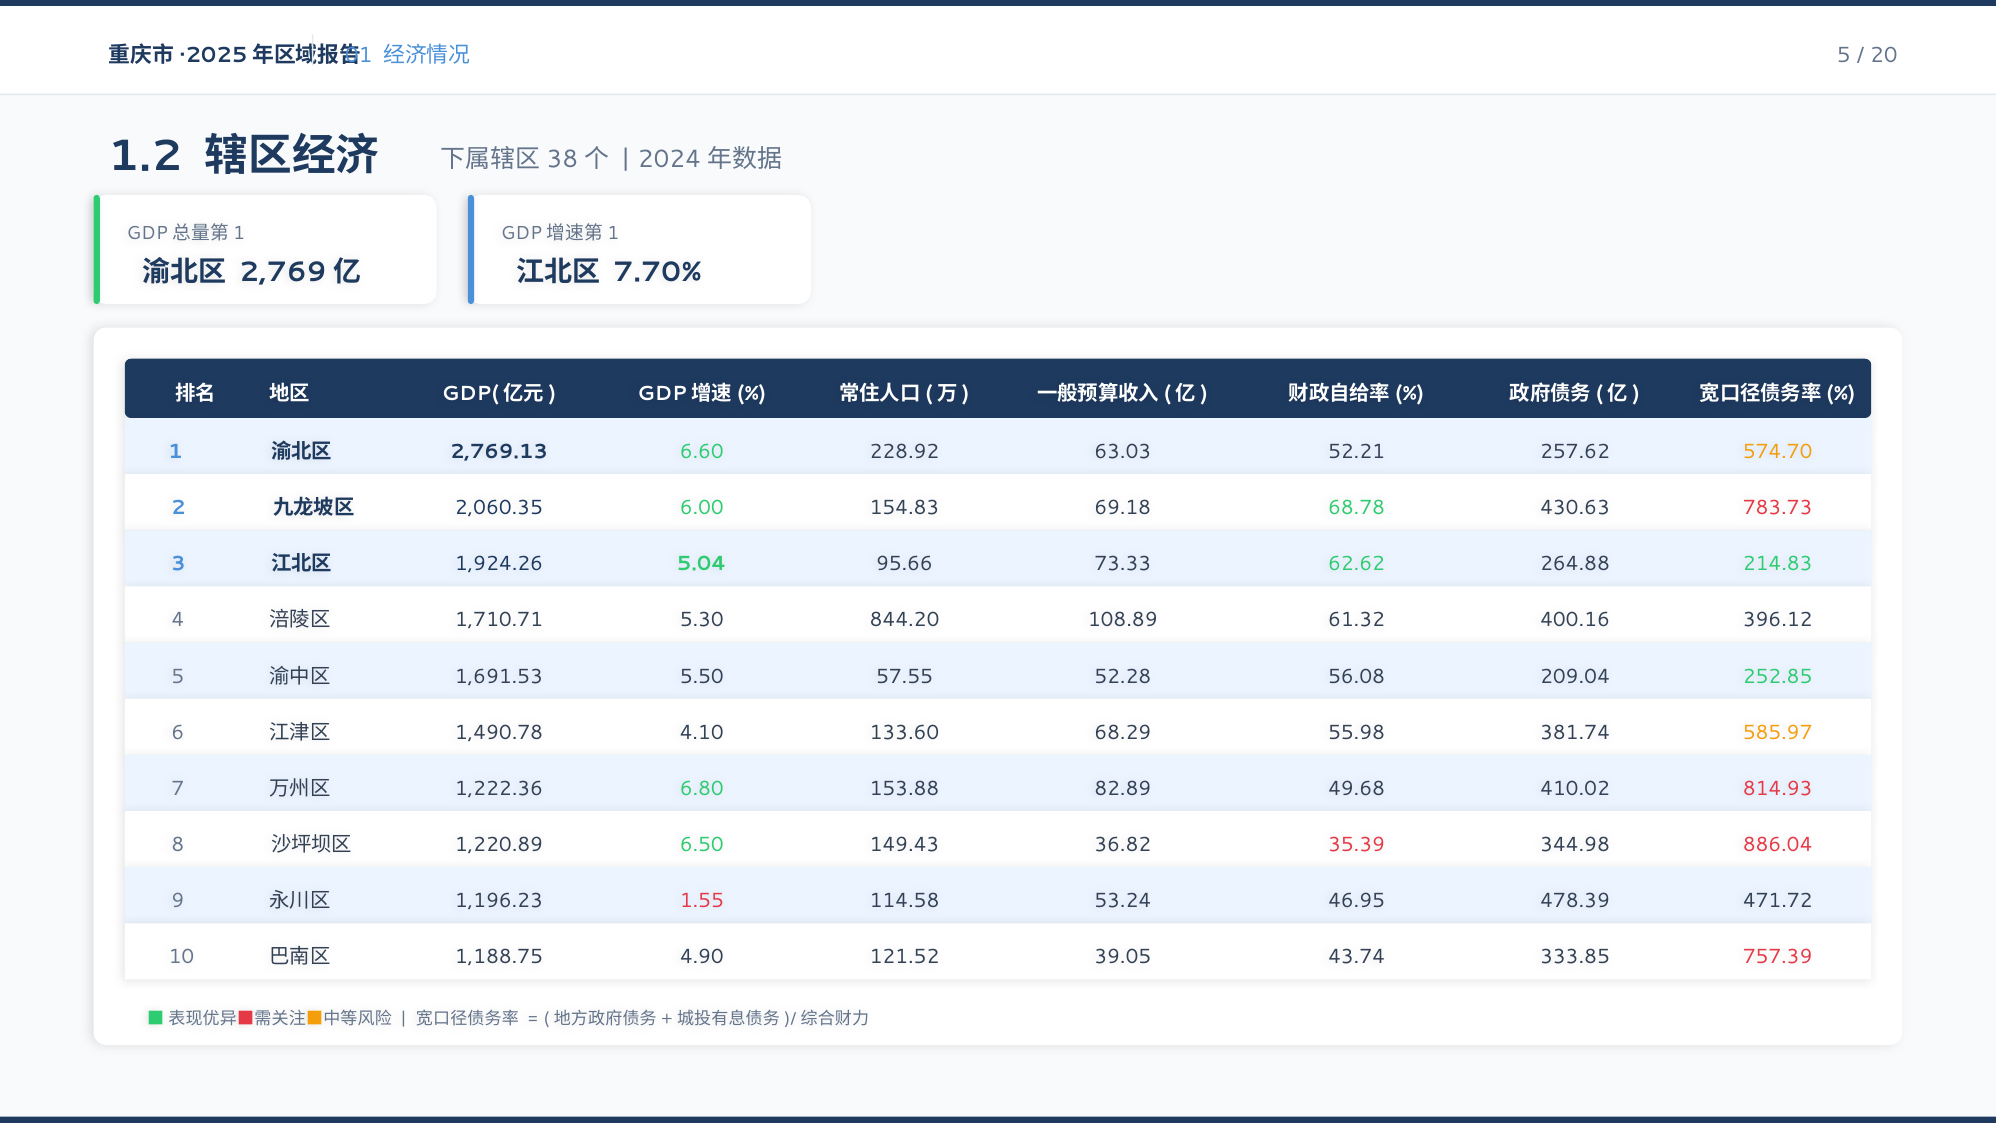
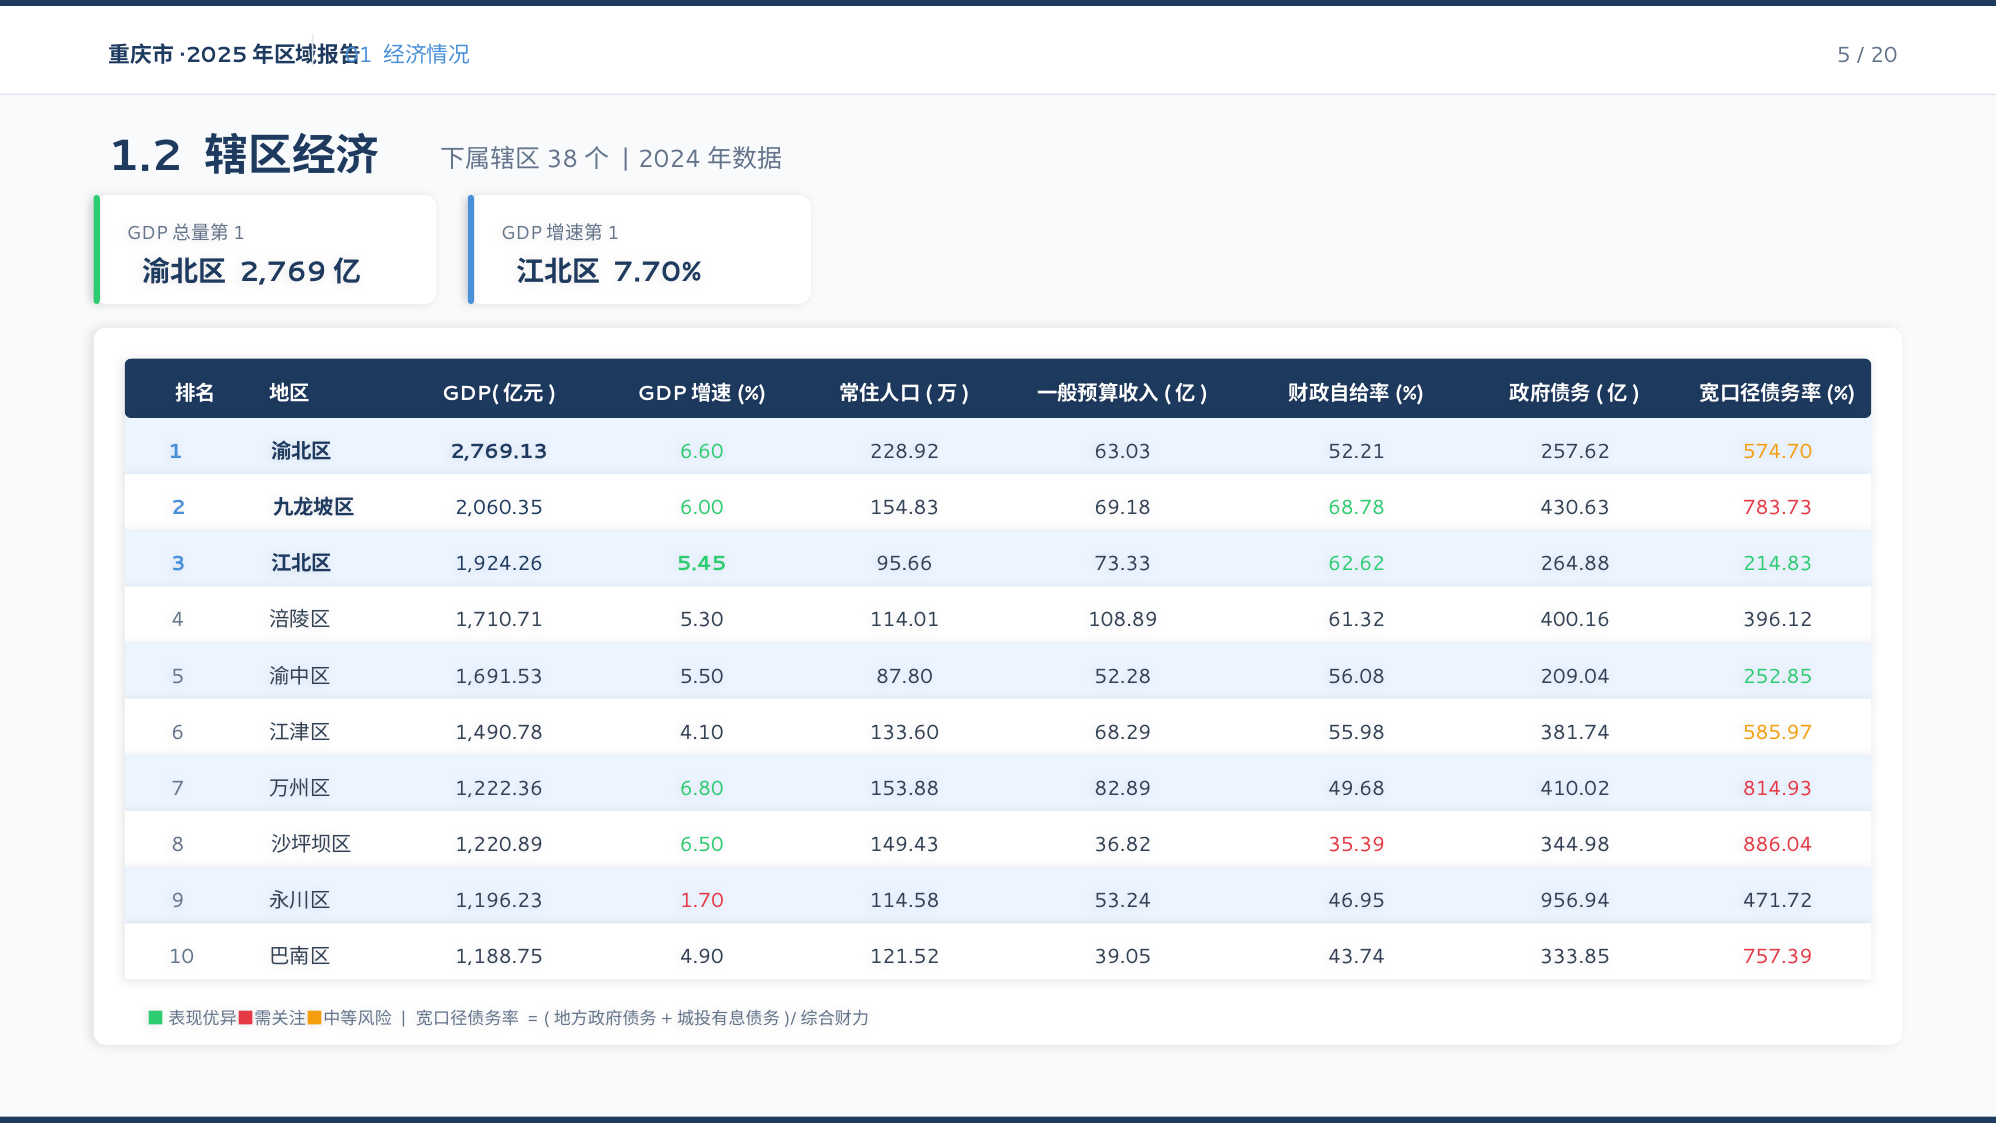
5.04: 5.04 -> 5.45
844.20: 844.20 -> 114.01
57.55: 57.55 -> 87.80
1.55: 1.55 -> 1.70
478.39: 478.39 -> 956.94
